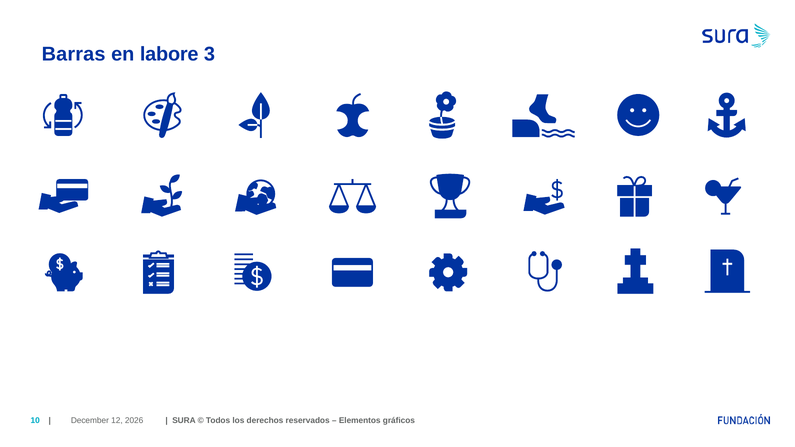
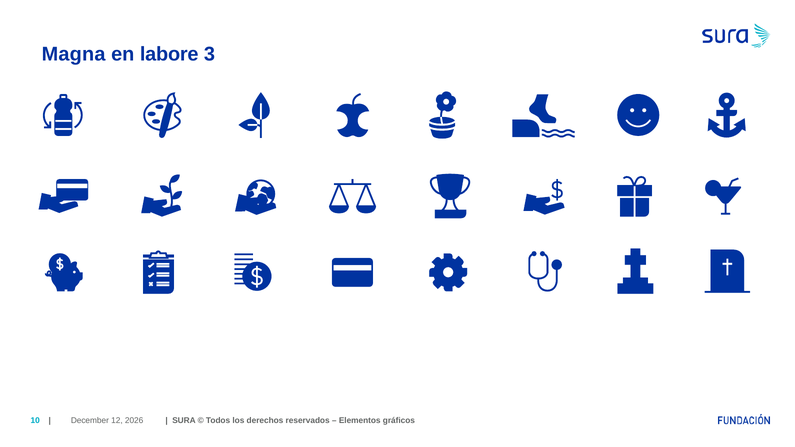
Barras: Barras -> Magna
